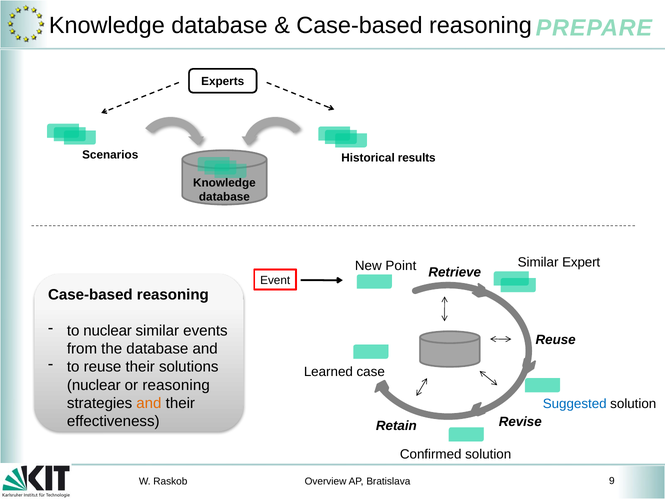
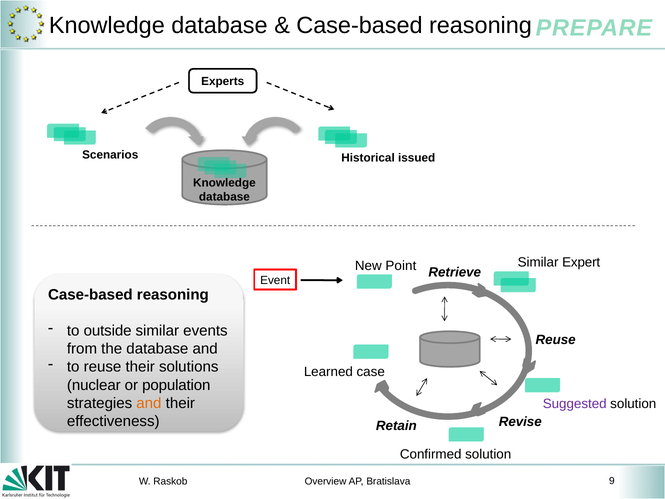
results: results -> issued
to nuclear: nuclear -> outside
or reasoning: reasoning -> population
Suggested colour: blue -> purple
